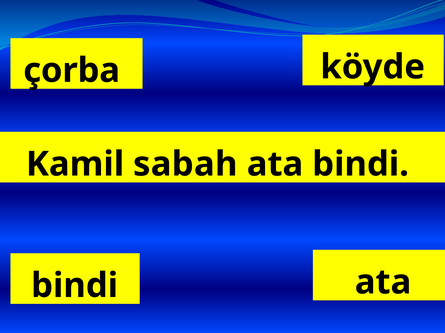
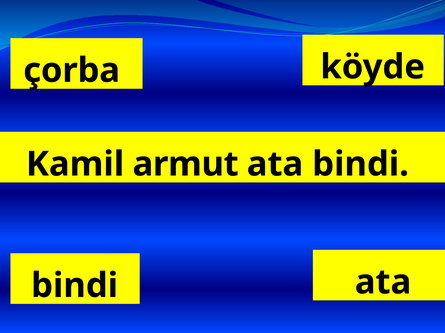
sabah: sabah -> armut
